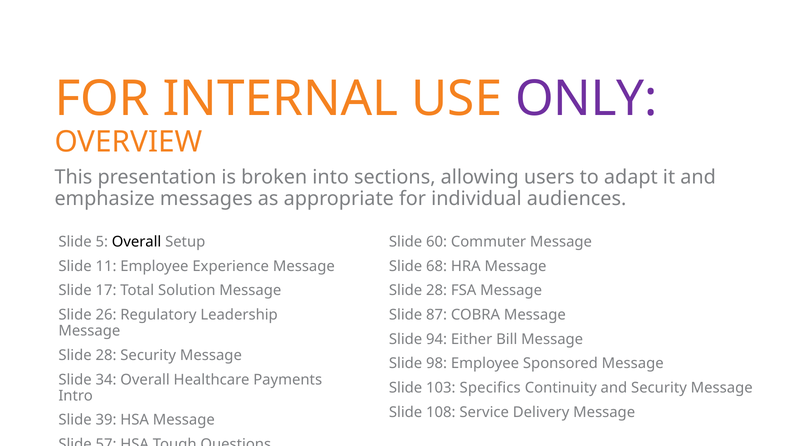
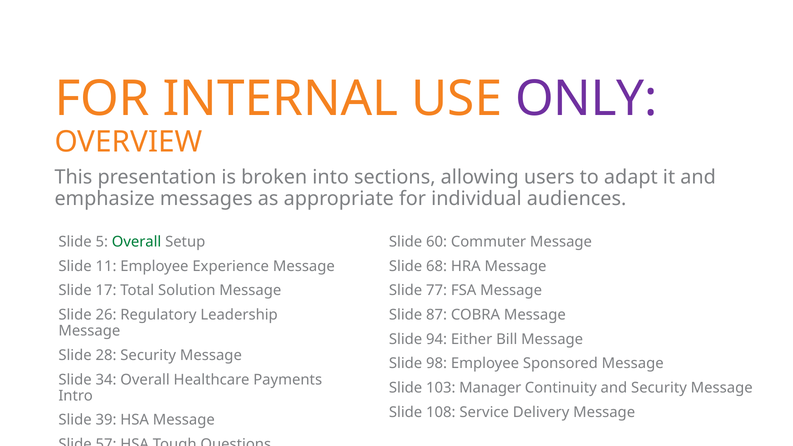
Overall at (137, 242) colour: black -> green
28 at (437, 291): 28 -> 77
Specifics: Specifics -> Manager
